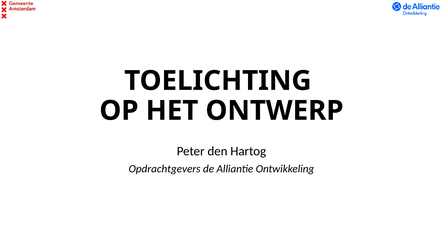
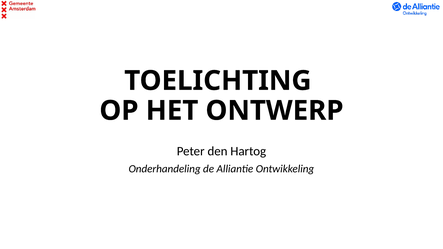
Opdrachtgevers: Opdrachtgevers -> Onderhandeling
